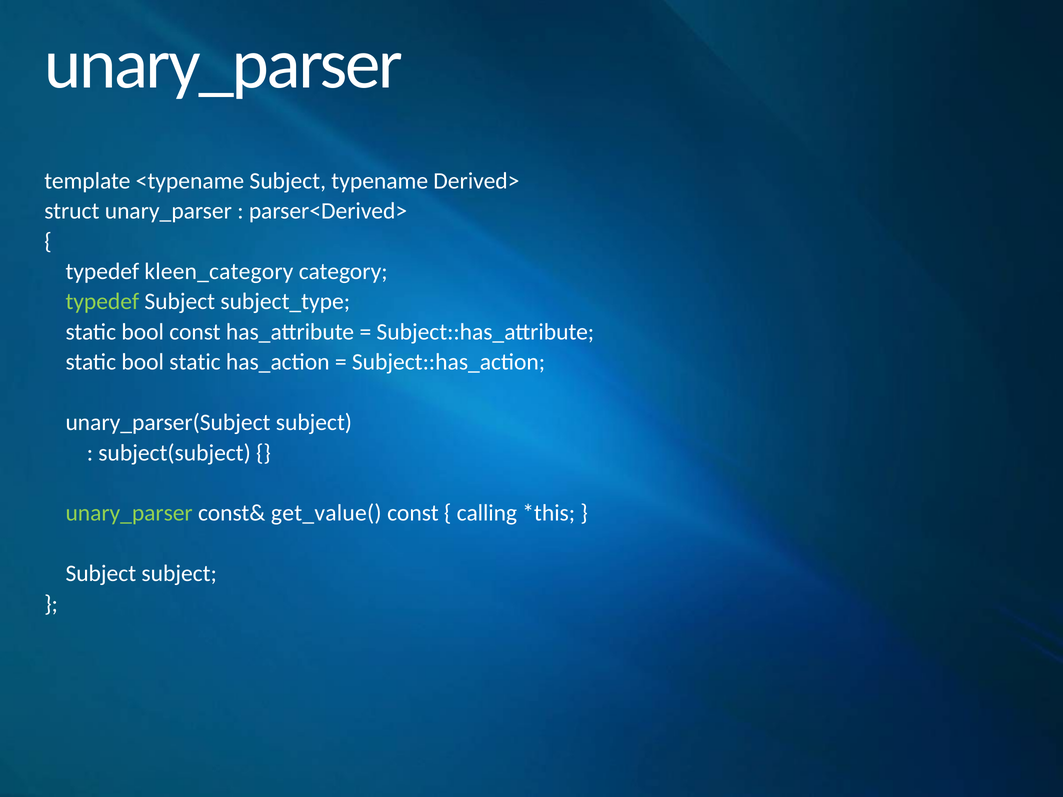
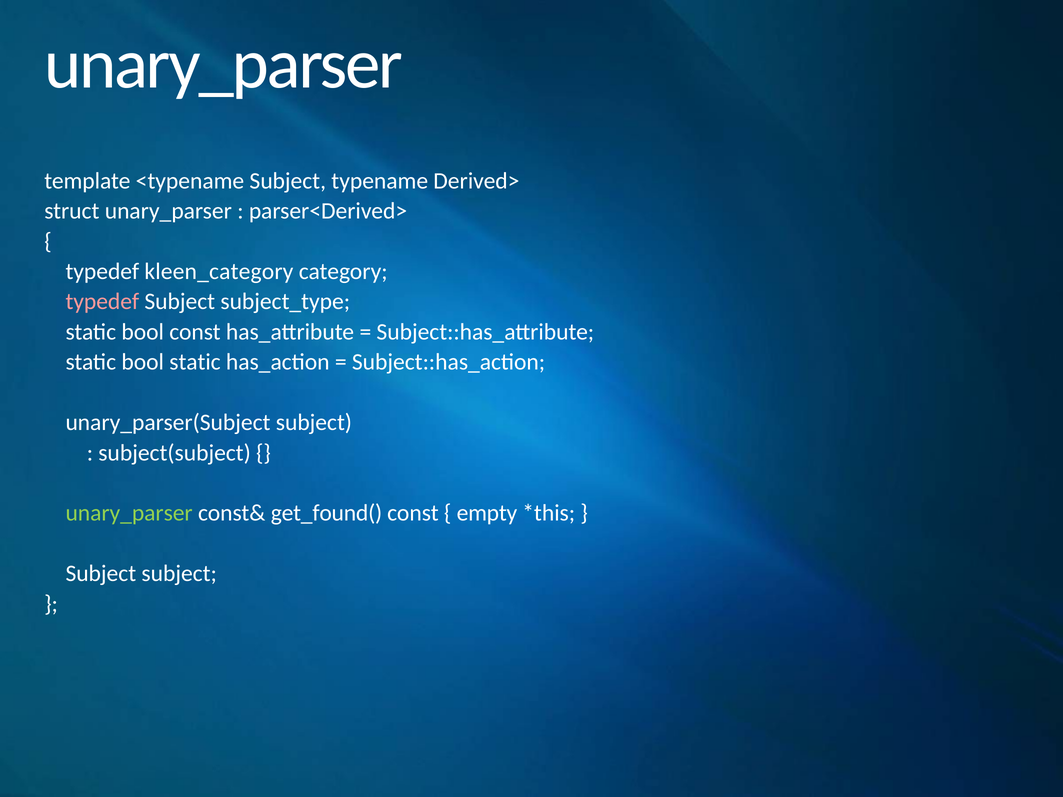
typedef at (102, 302) colour: light green -> pink
get_value(: get_value( -> get_found(
calling: calling -> empty
